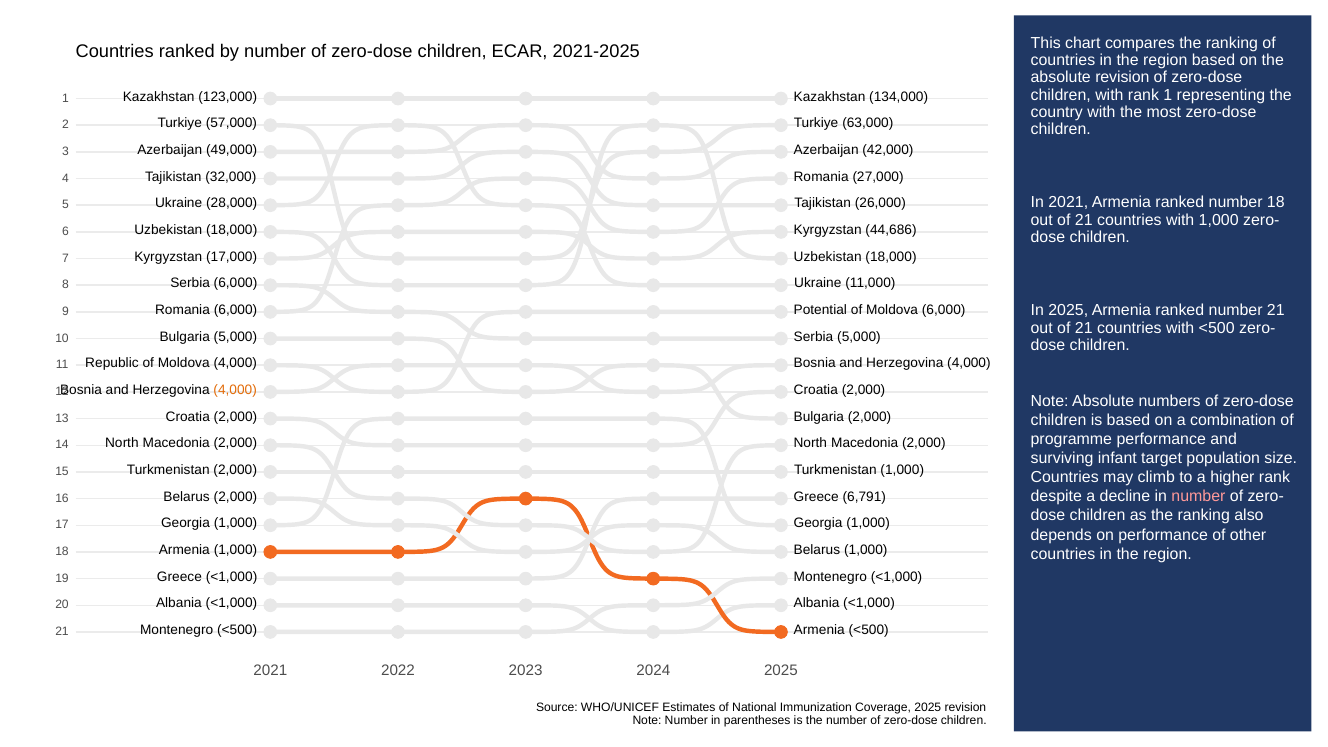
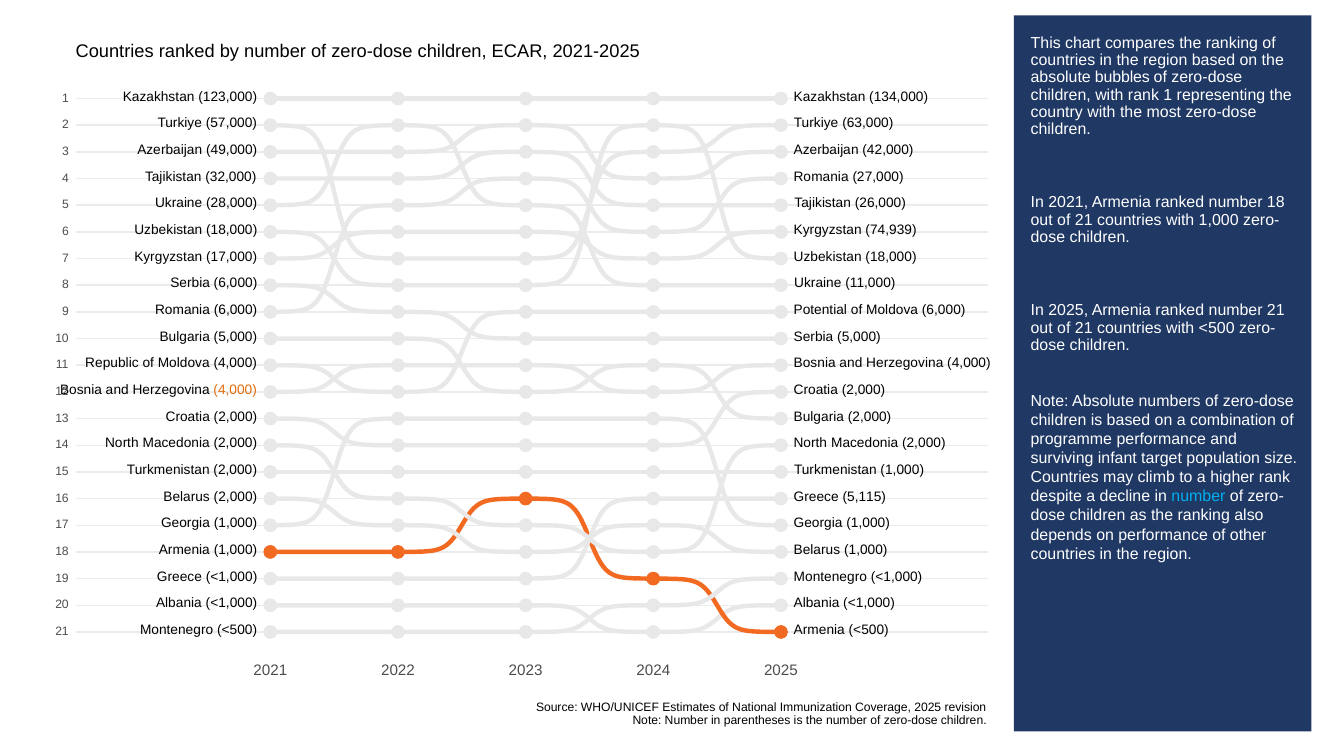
absolute revision: revision -> bubbles
44,686: 44,686 -> 74,939
number at (1198, 497) colour: pink -> light blue
6,791: 6,791 -> 5,115
